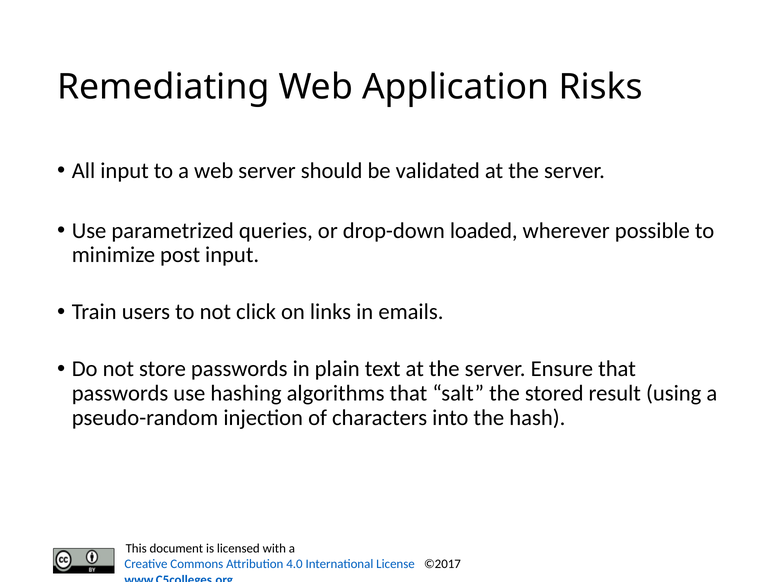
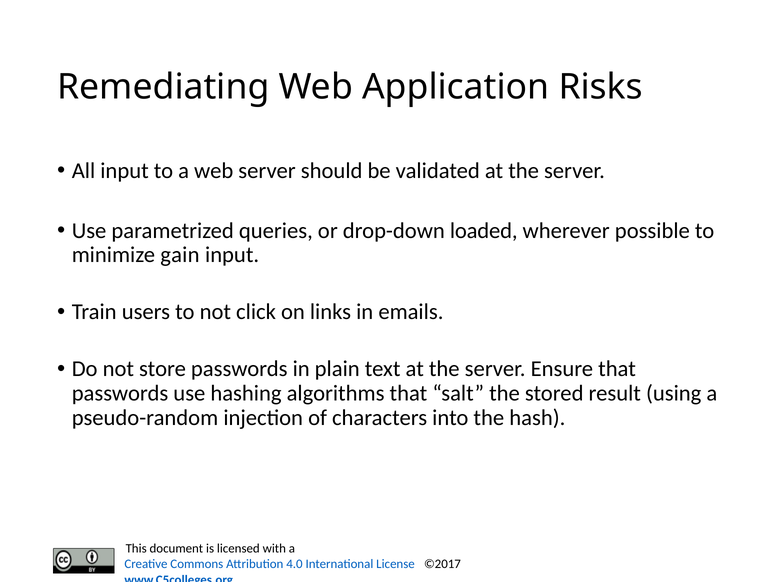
post: post -> gain
